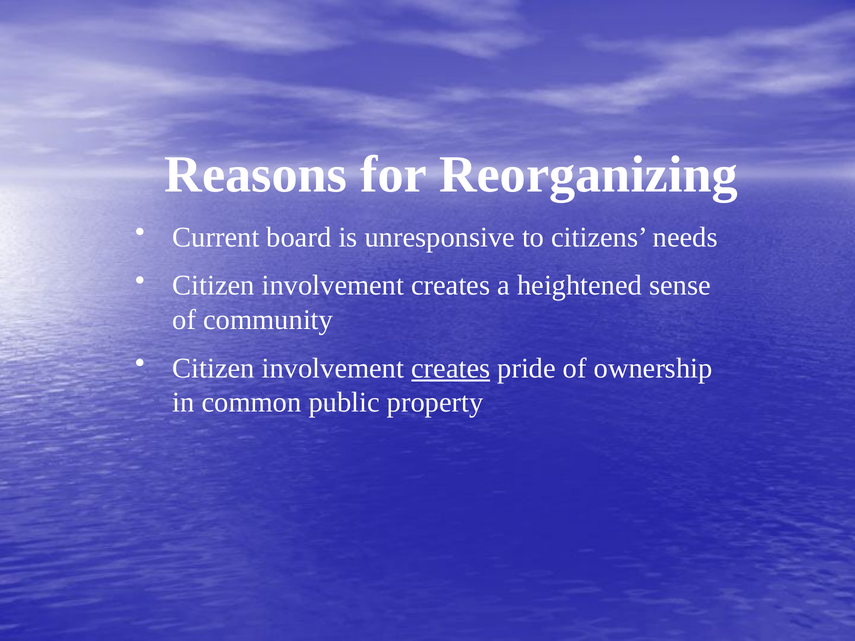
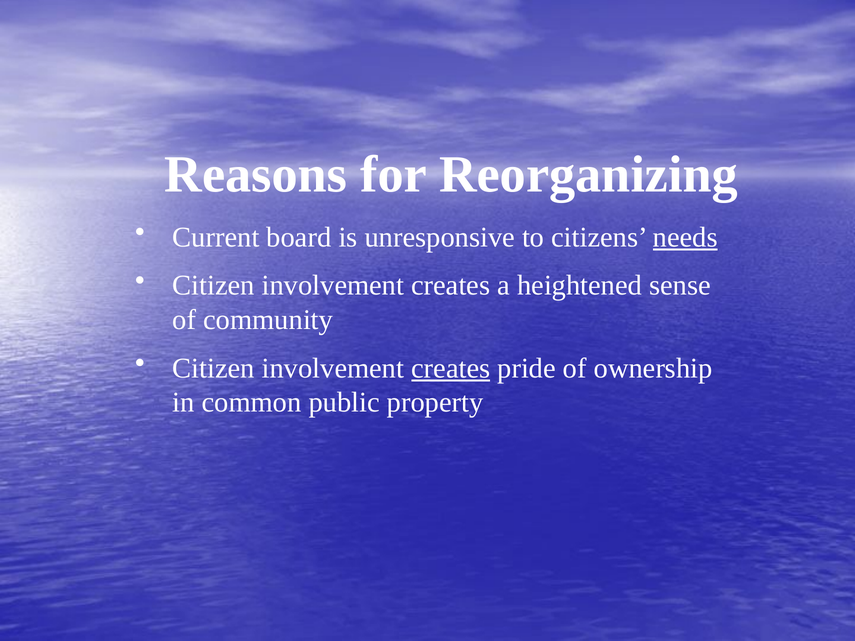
needs underline: none -> present
